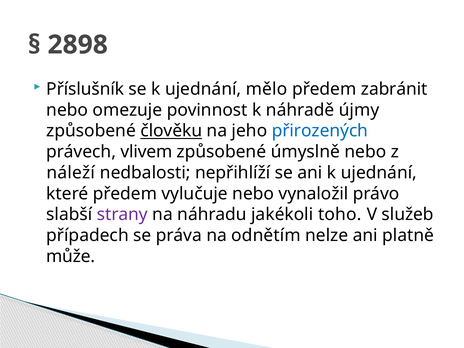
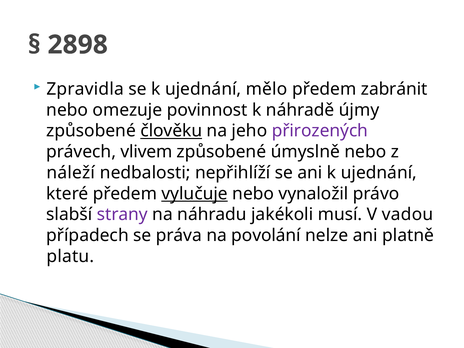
Příslušník: Příslušník -> Zpravidla
přirozených colour: blue -> purple
vylučuje underline: none -> present
toho: toho -> musí
služeb: služeb -> vadou
odnětím: odnětím -> povolání
může: může -> platu
